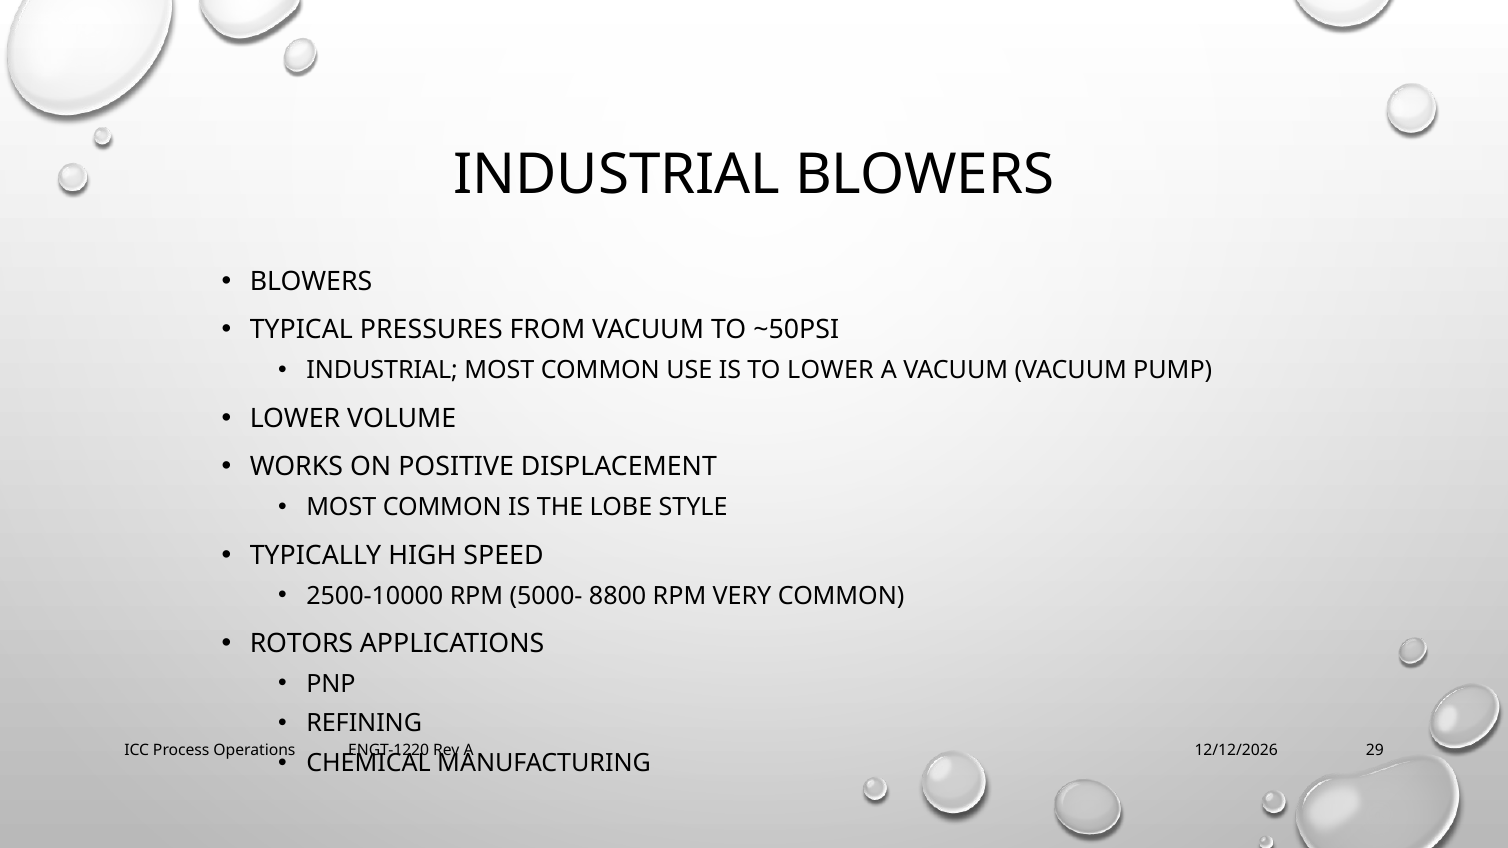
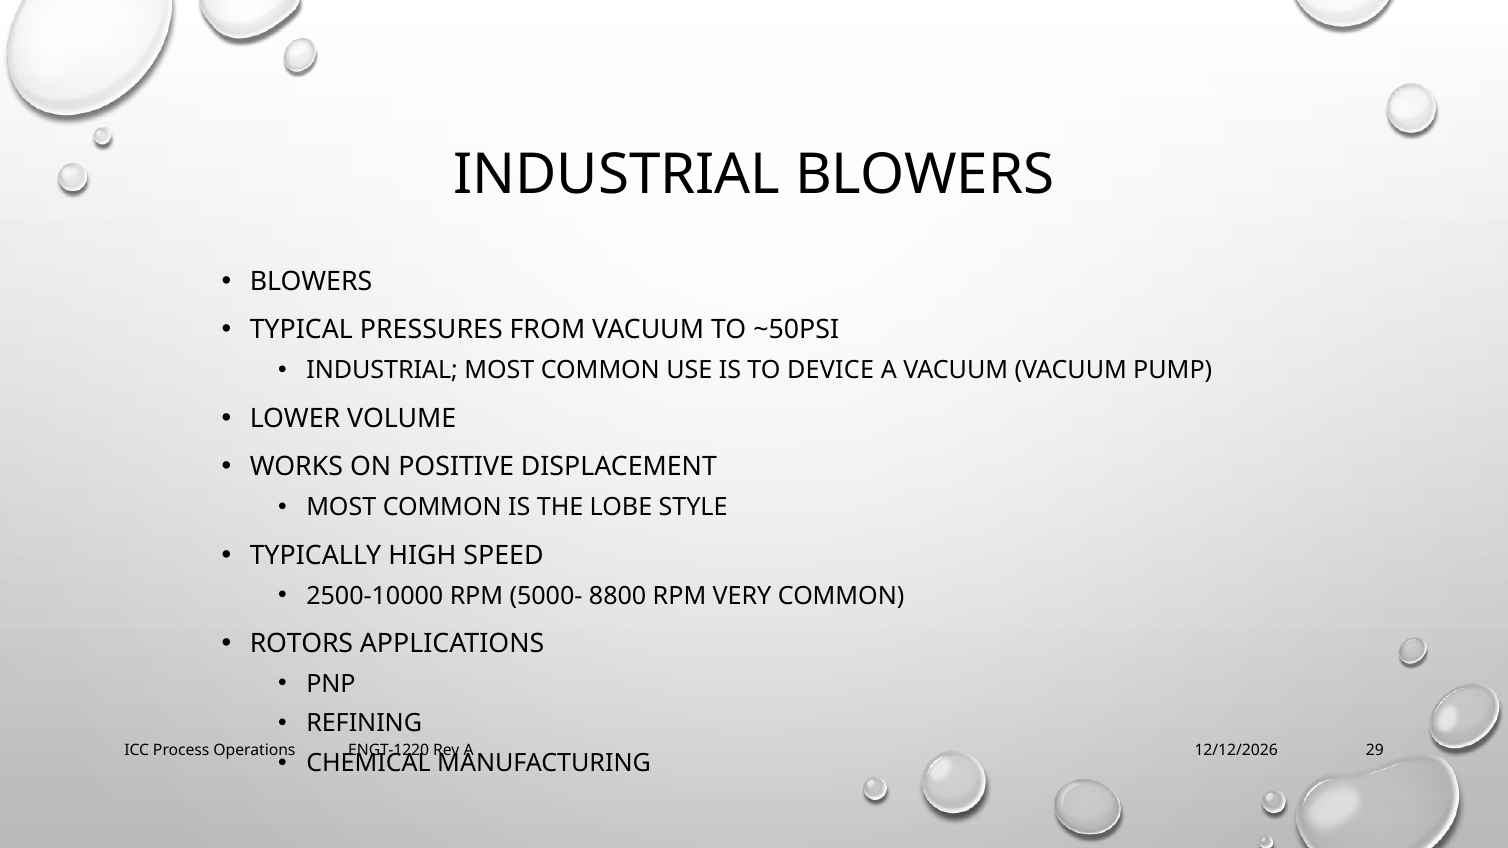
TO LOWER: LOWER -> DEVICE
